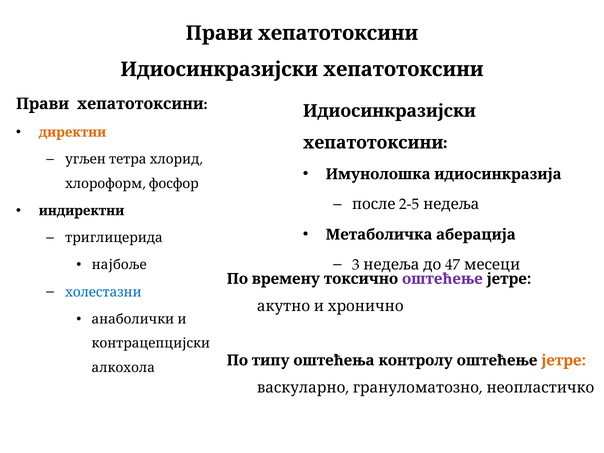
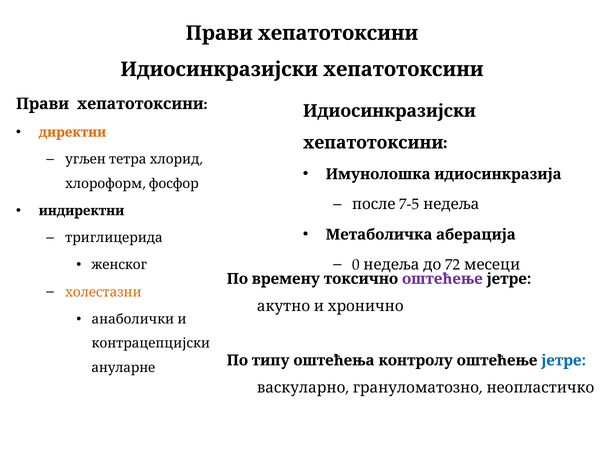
2-5: 2-5 -> 7-5
3: 3 -> 0
47: 47 -> 72
најбоље: најбоље -> женског
холестазни colour: blue -> orange
јетре at (564, 360) colour: orange -> blue
алкохола: алкохола -> ануларне
